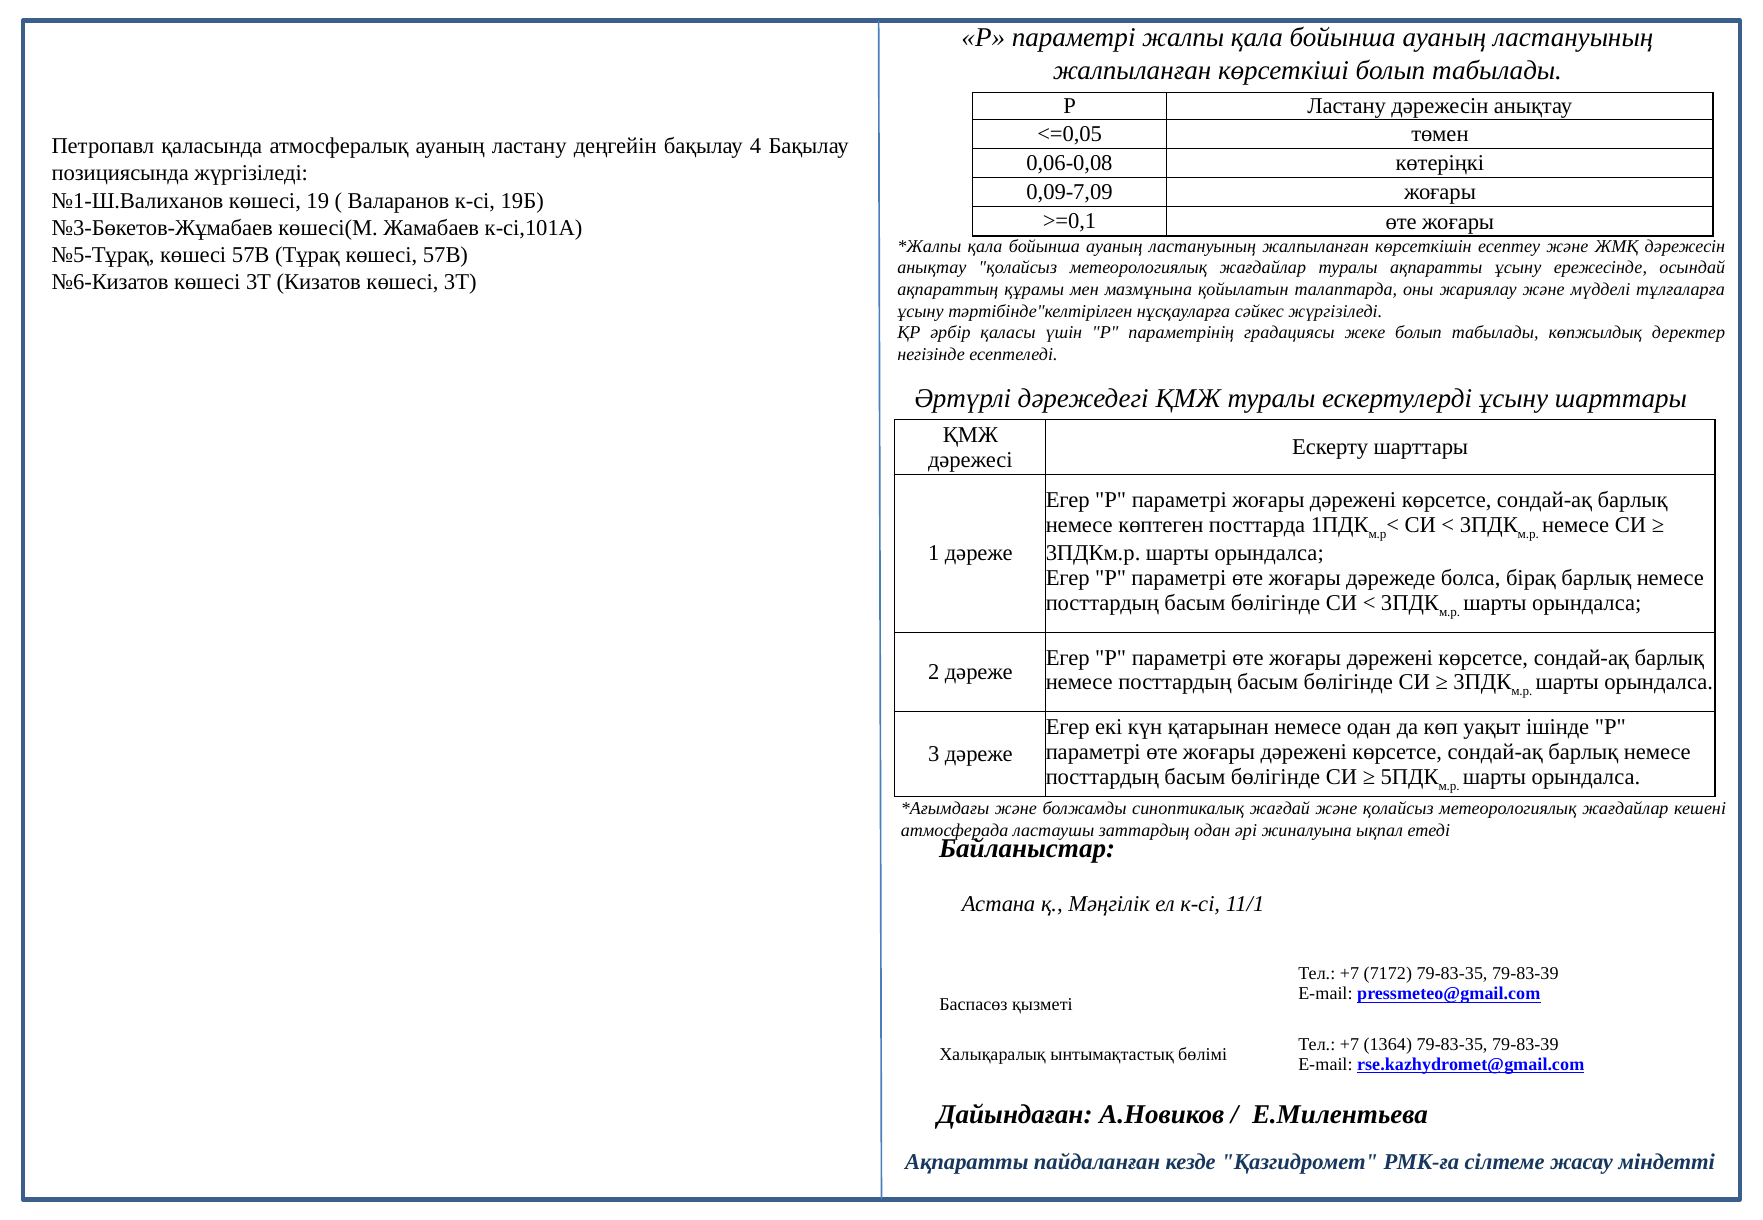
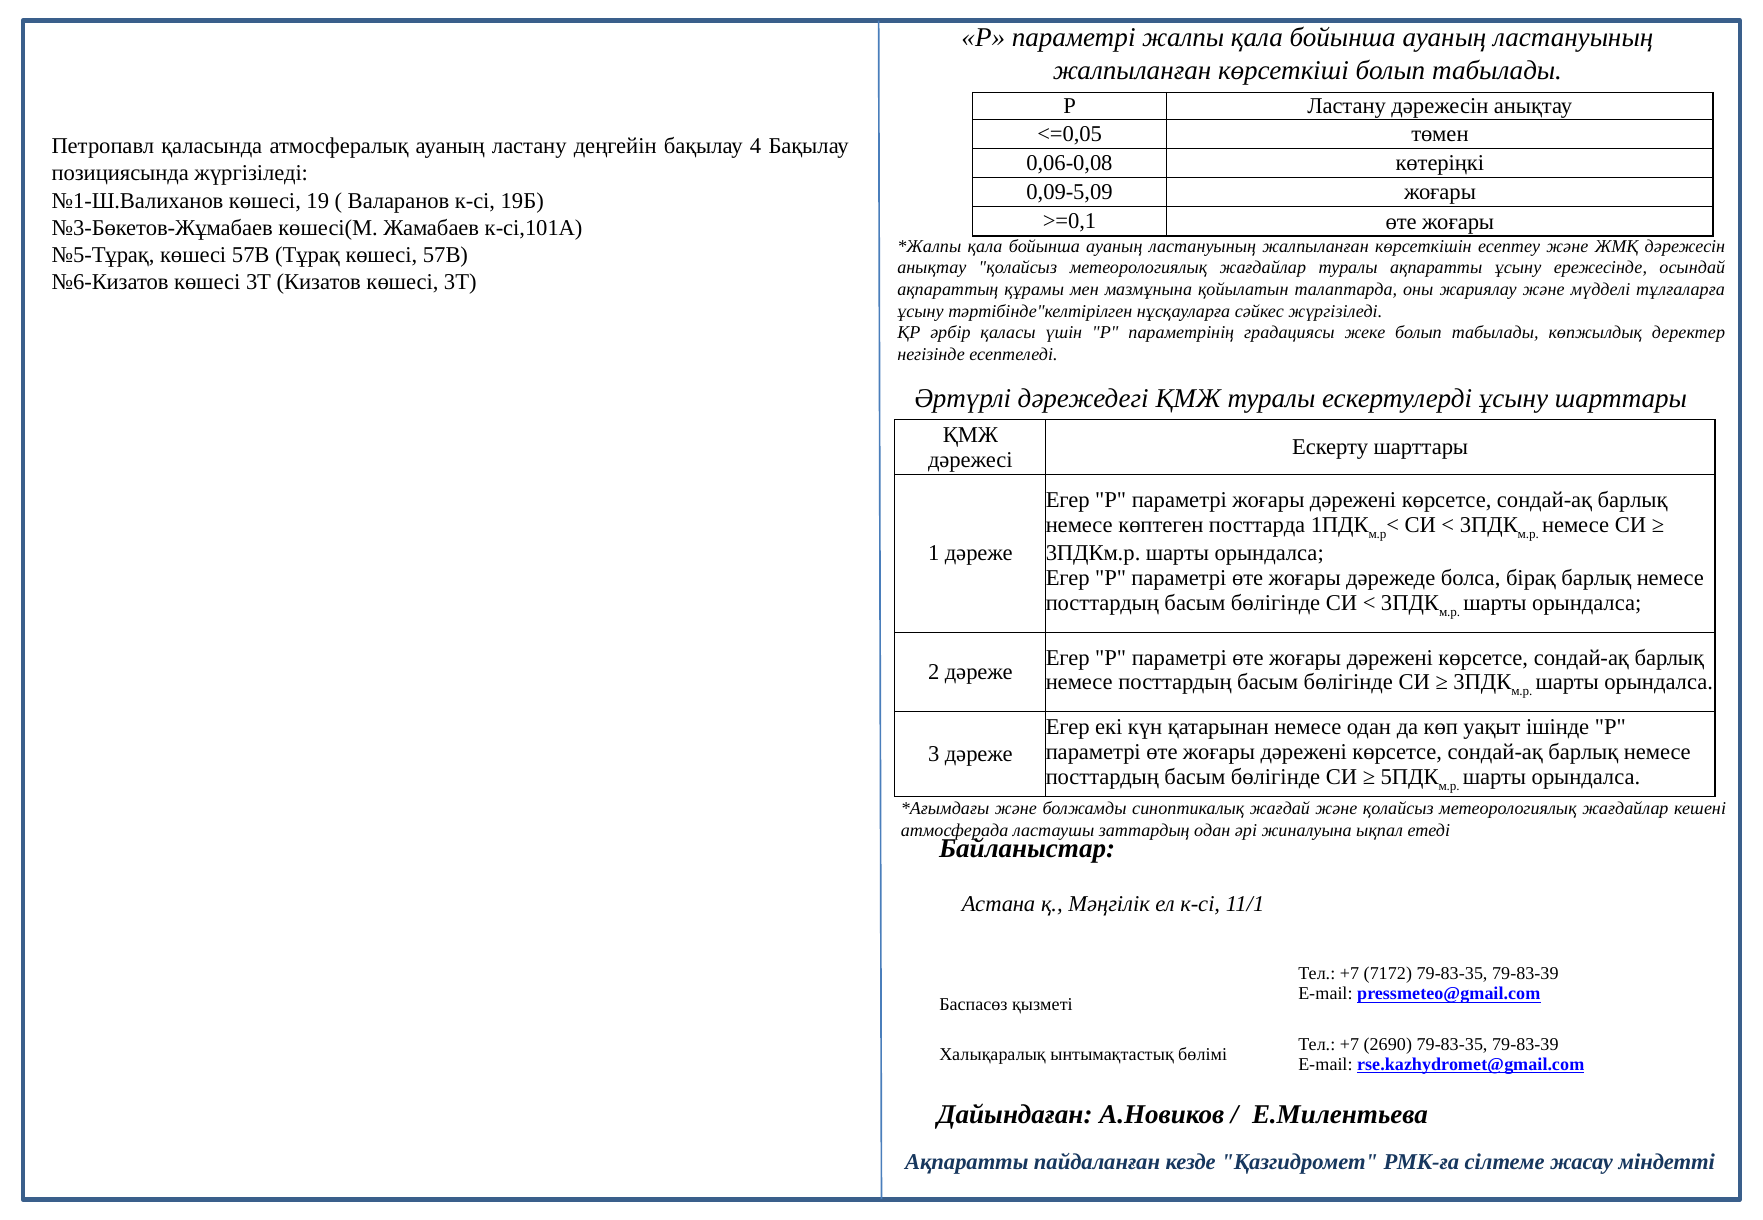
0,09-7,09: 0,09-7,09 -> 0,09-5,09
1364: 1364 -> 2690
